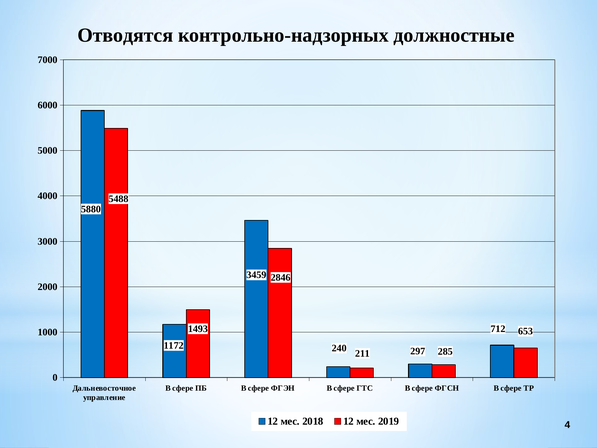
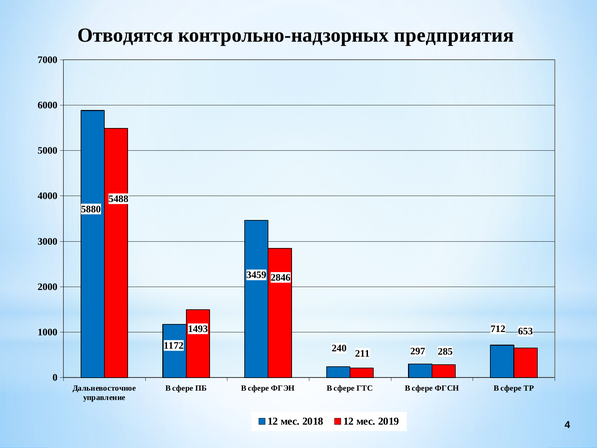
должностные: должностные -> предприятия
